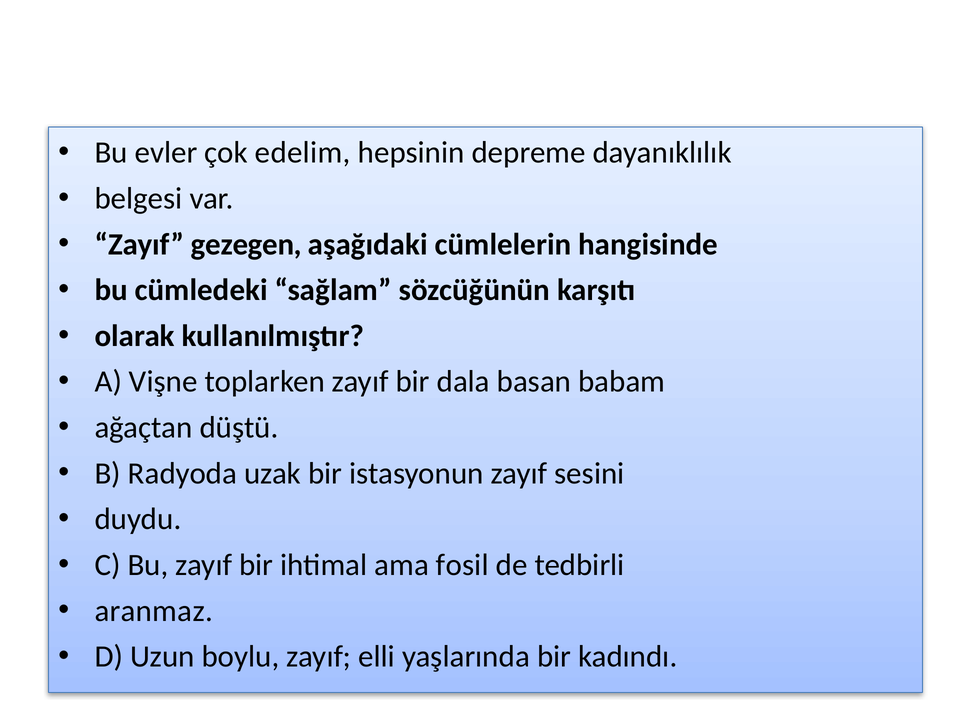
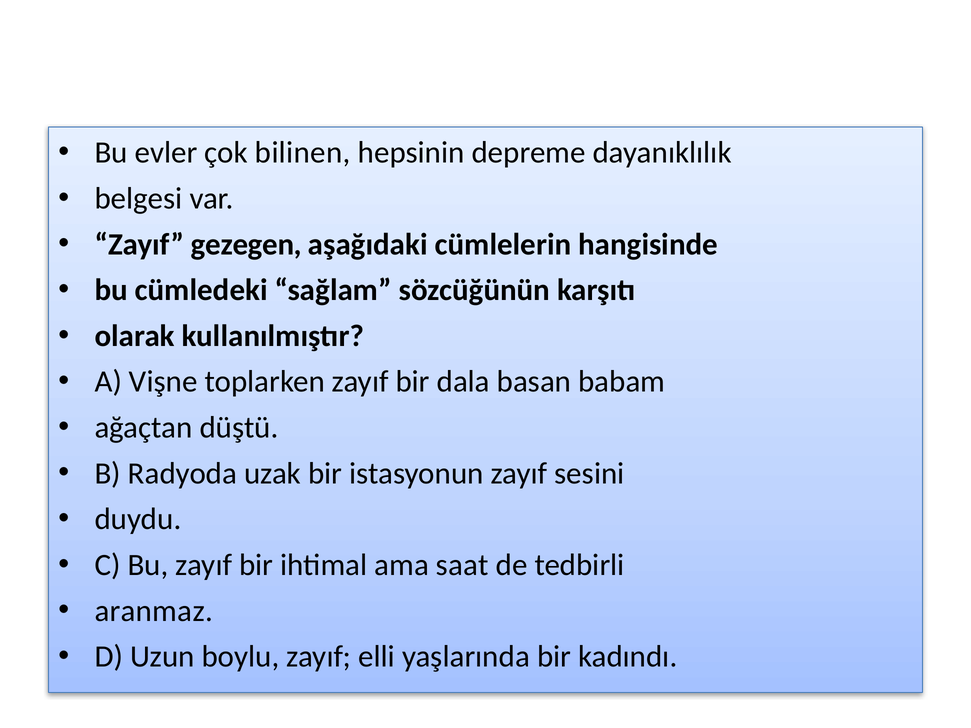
edelim: edelim -> bilinen
fosil: fosil -> saat
